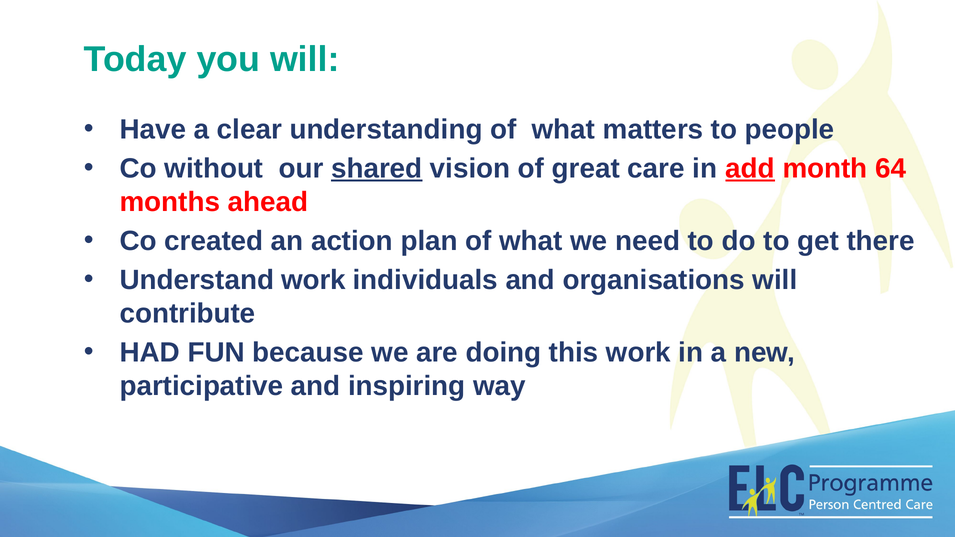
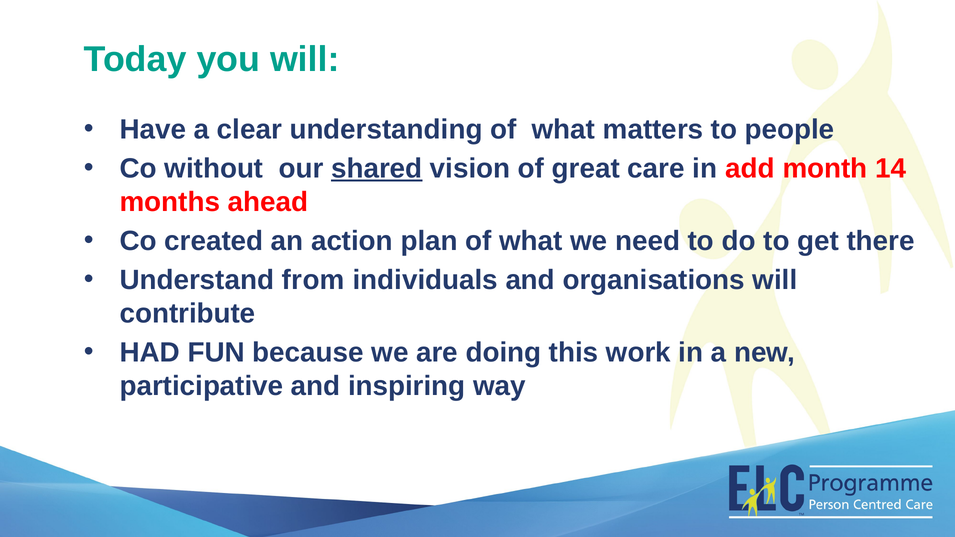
add underline: present -> none
64: 64 -> 14
Understand work: work -> from
